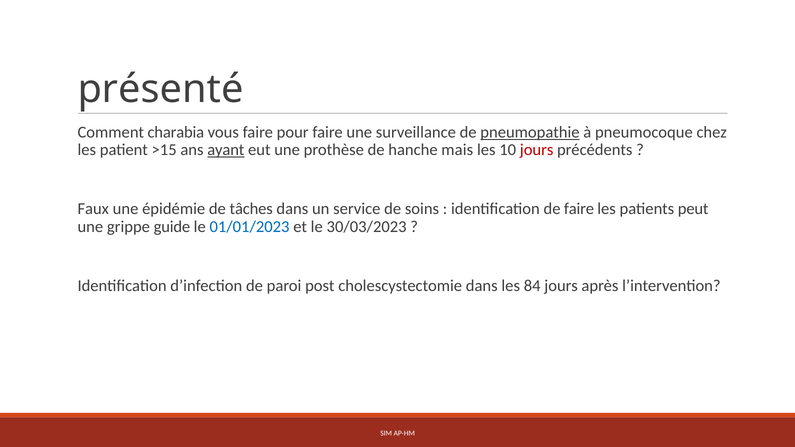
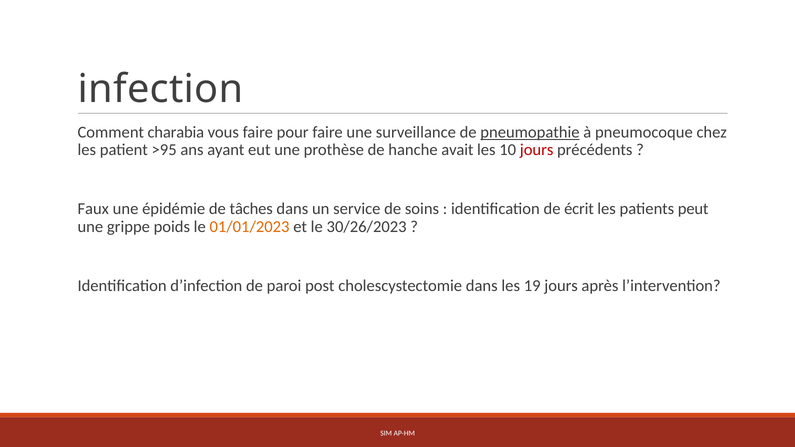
présenté: présenté -> infection
>15: >15 -> >95
ayant underline: present -> none
mais: mais -> avait
de faire: faire -> écrit
guide: guide -> poids
01/01/2023 colour: blue -> orange
30/03/2023: 30/03/2023 -> 30/26/2023
84: 84 -> 19
